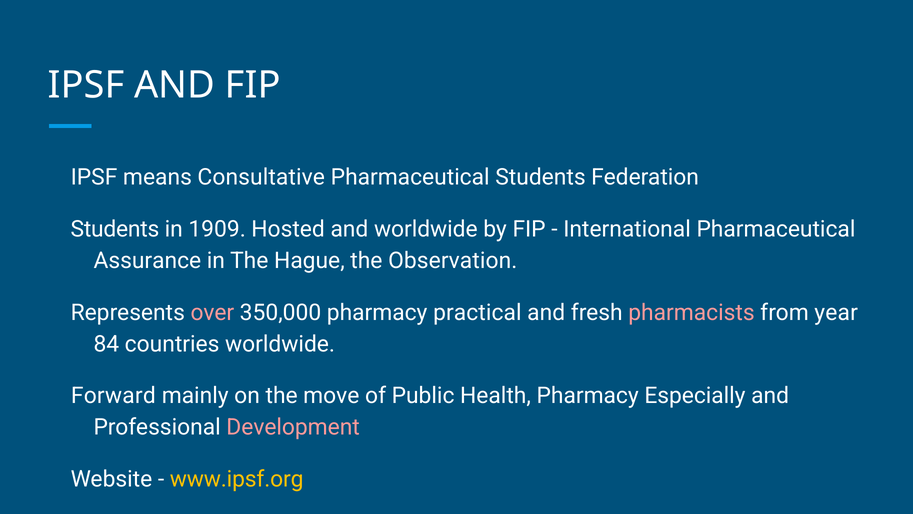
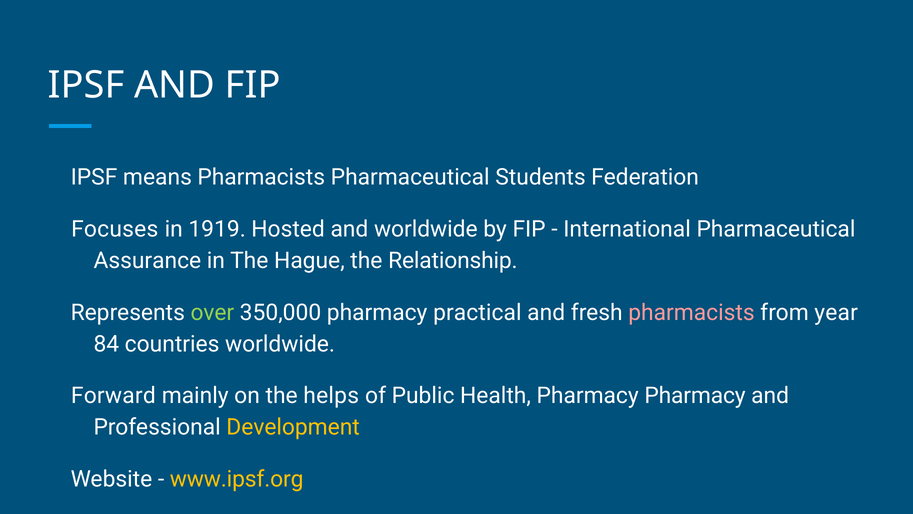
means Consultative: Consultative -> Pharmacists
Students at (115, 229): Students -> Focuses
1909: 1909 -> 1919
Observation: Observation -> Relationship
over colour: pink -> light green
move: move -> helps
Pharmacy Especially: Especially -> Pharmacy
Development colour: pink -> yellow
